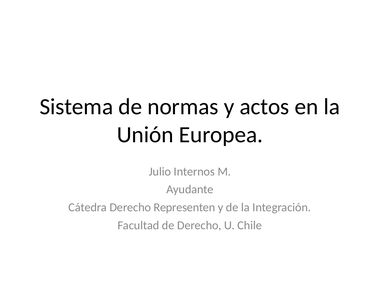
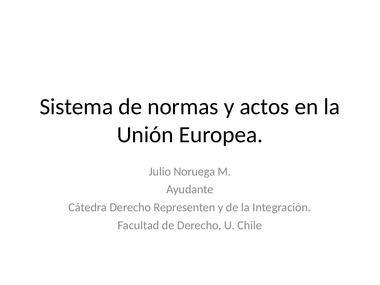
Internos: Internos -> Noruega
